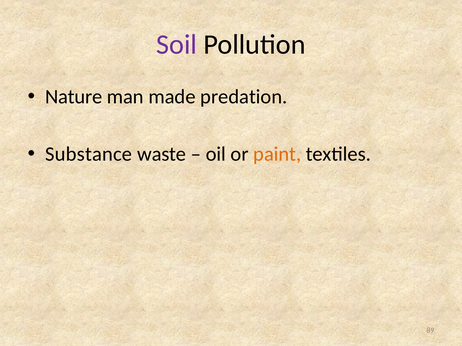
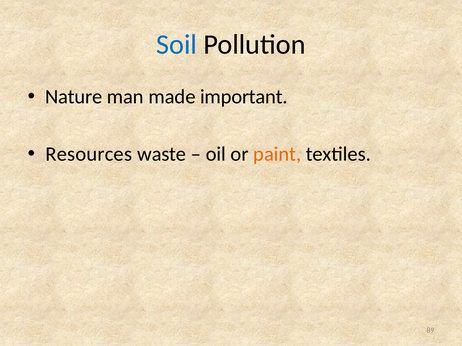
Soil colour: purple -> blue
predation: predation -> important
Substance: Substance -> Resources
